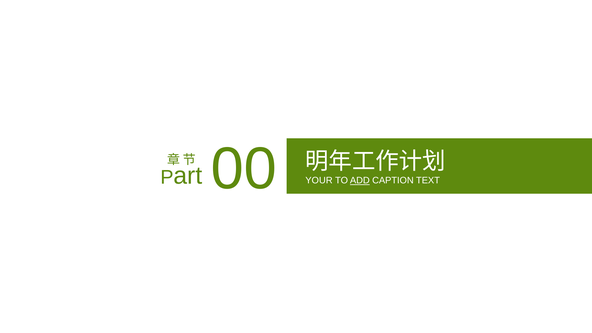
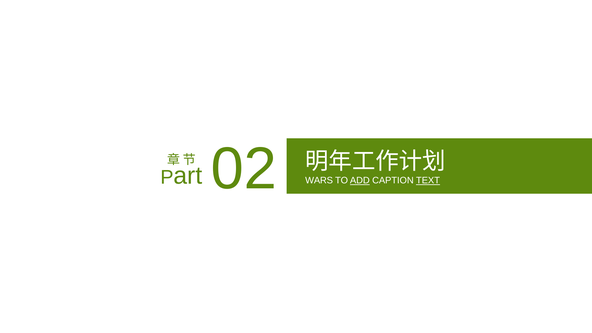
00: 00 -> 02
YOUR: YOUR -> WARS
TEXT underline: none -> present
